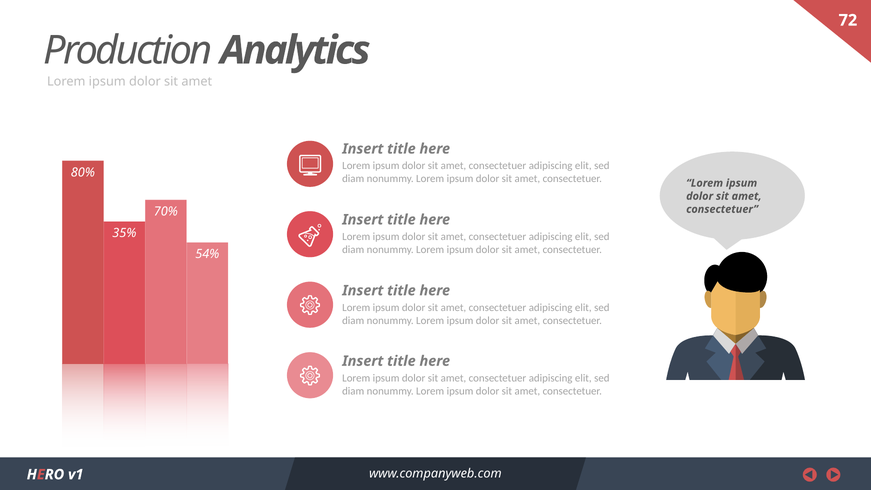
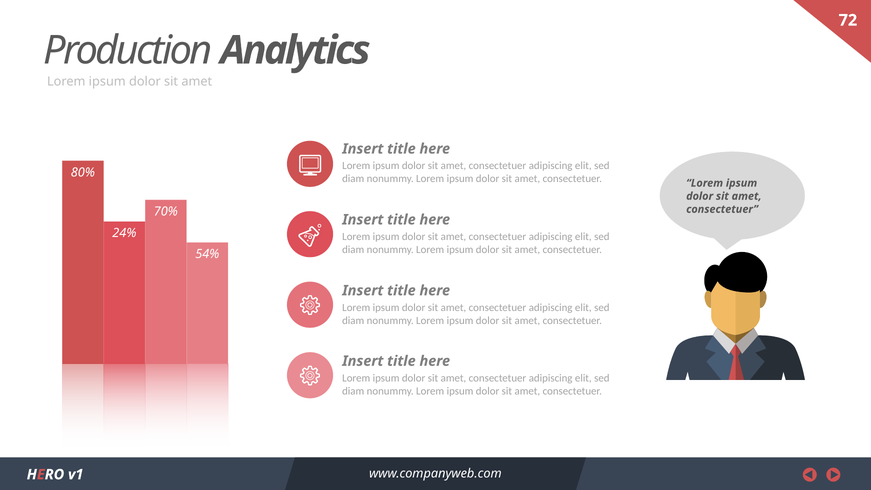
35%: 35% -> 24%
